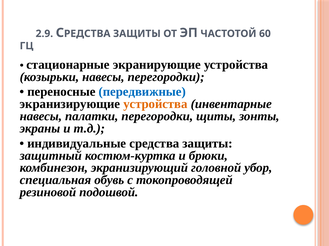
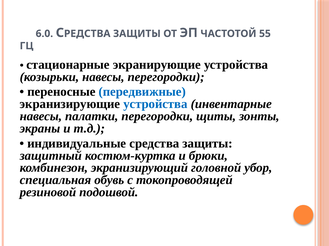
2.9: 2.9 -> 6.0
60: 60 -> 55
устройства at (155, 104) colour: orange -> blue
